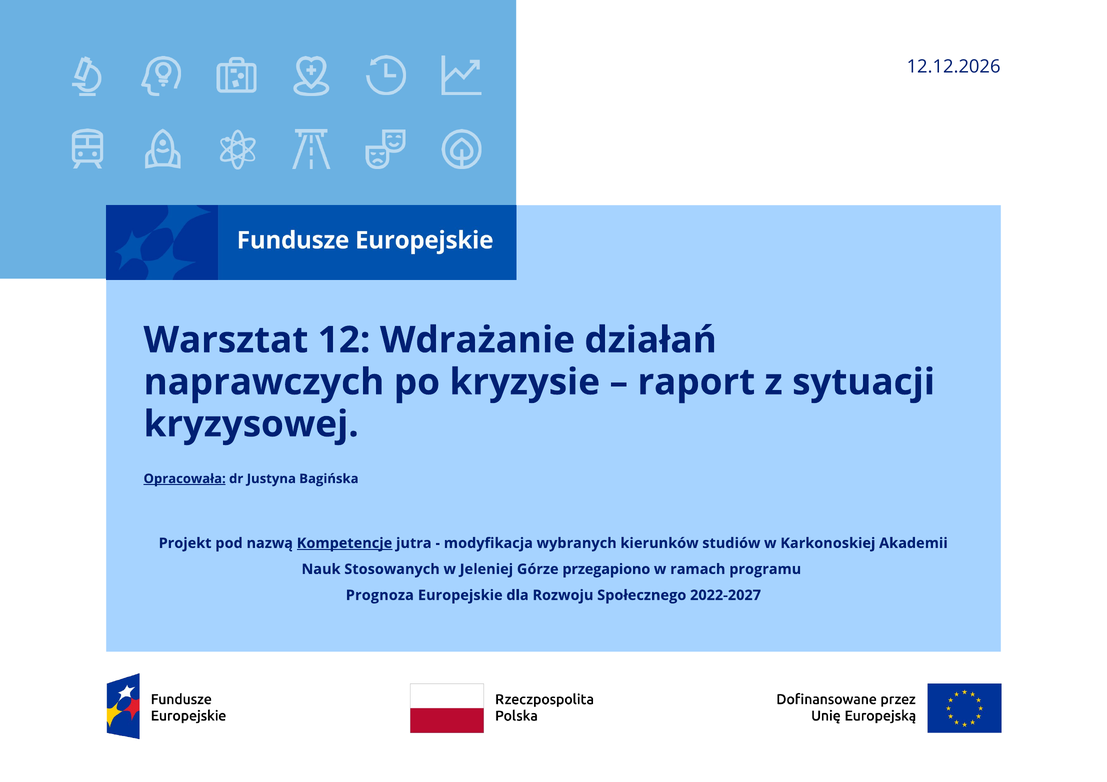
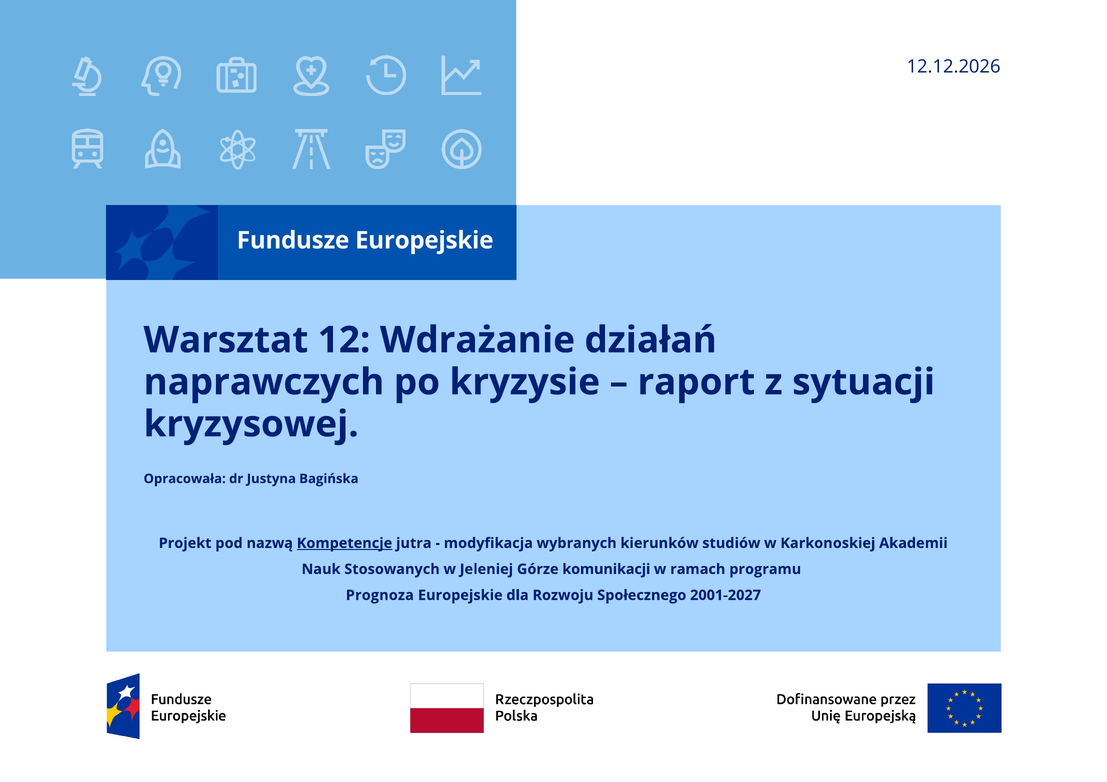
Opracowała underline: present -> none
przegapiono: przegapiono -> komunikacji
2022-2027: 2022-2027 -> 2001-2027
